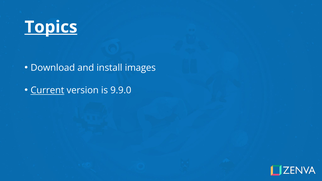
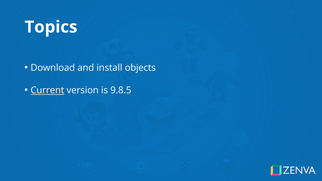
Topics underline: present -> none
images: images -> objects
9.9.0: 9.9.0 -> 9.8.5
